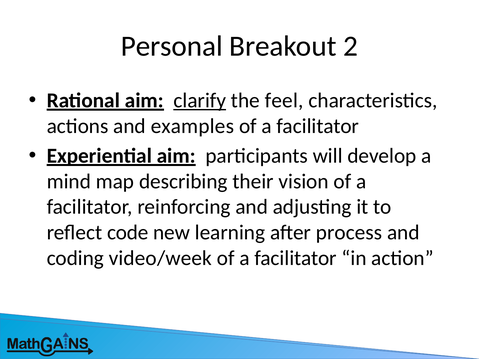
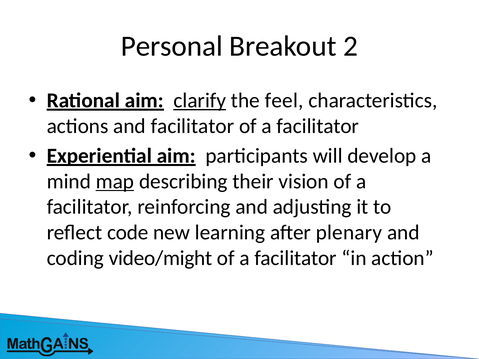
and examples: examples -> facilitator
map underline: none -> present
process: process -> plenary
video/week: video/week -> video/might
